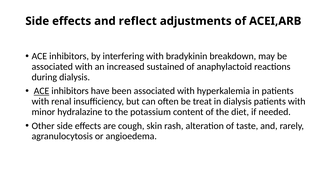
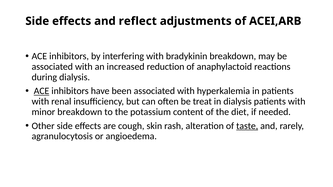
sustained: sustained -> reduction
minor hydralazine: hydralazine -> breakdown
taste underline: none -> present
